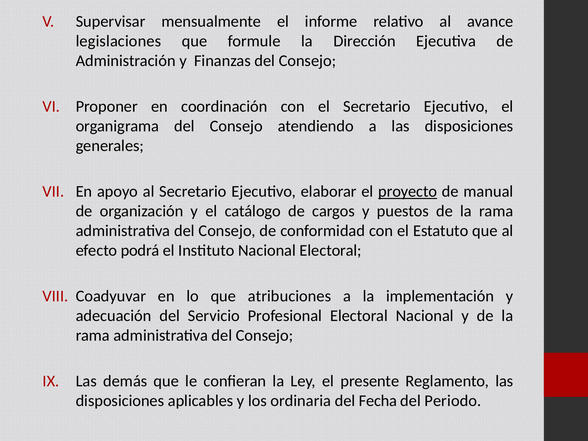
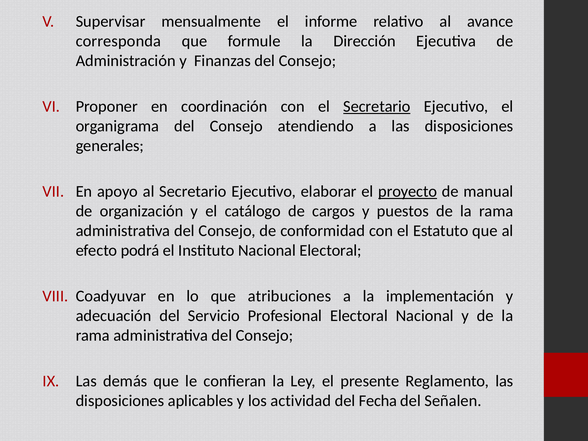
legislaciones: legislaciones -> corresponda
Secretario at (377, 106) underline: none -> present
ordinaria: ordinaria -> actividad
Periodo: Periodo -> Señalen
